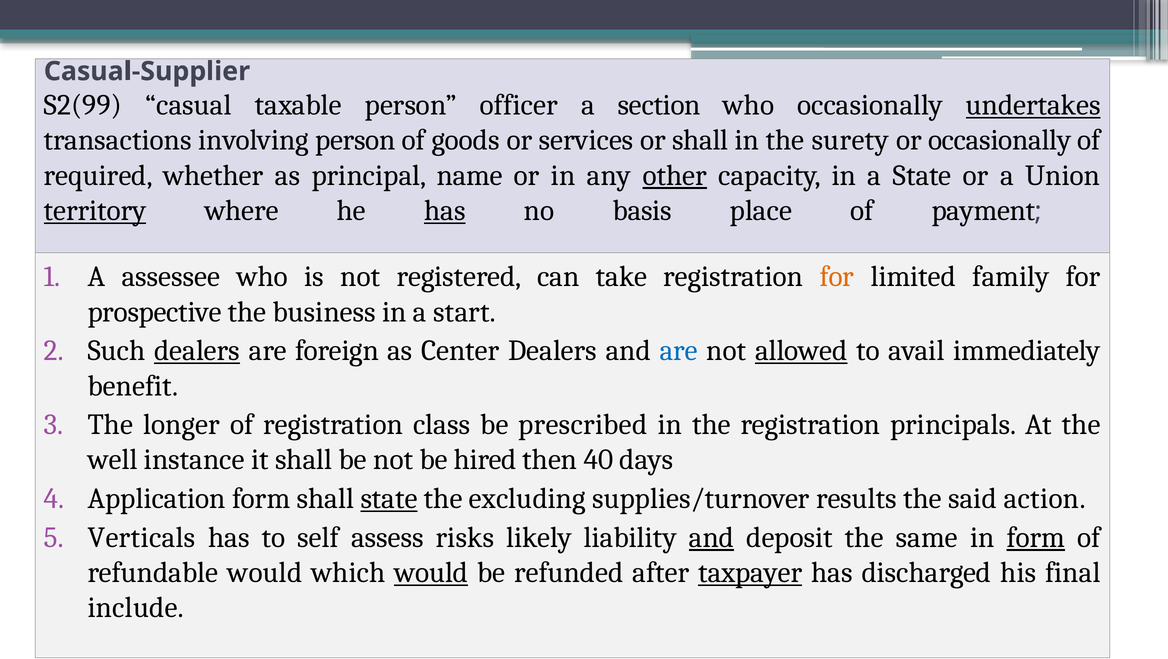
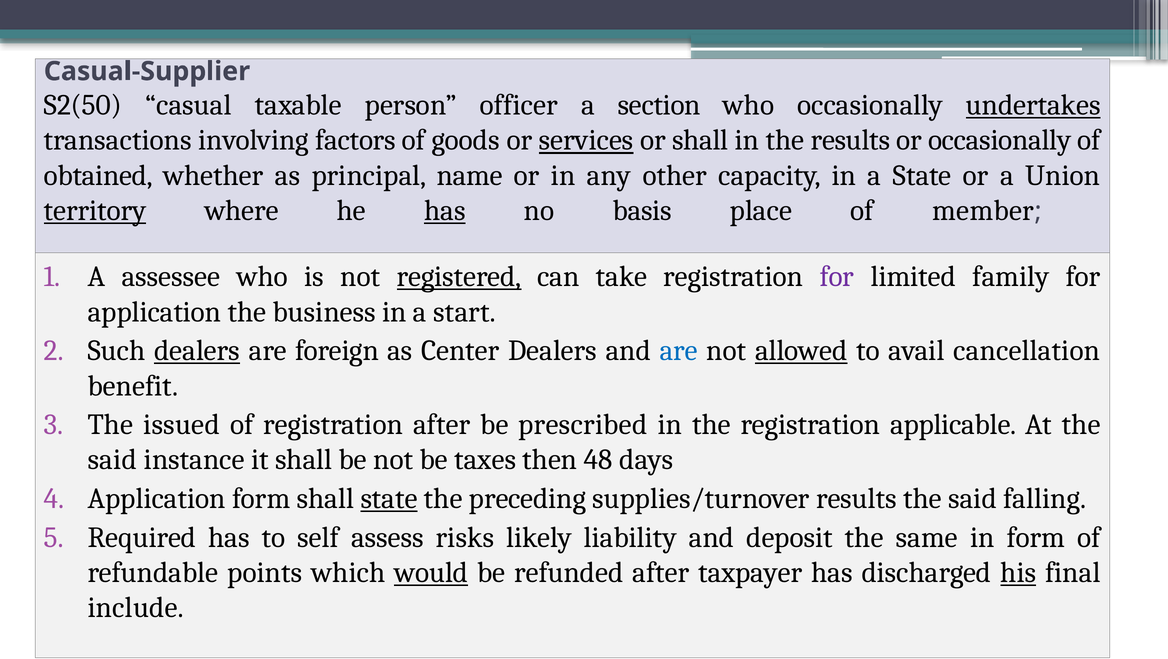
S2(99: S2(99 -> S2(50
involving person: person -> factors
services underline: none -> present
the surety: surety -> results
required: required -> obtained
other underline: present -> none
payment: payment -> member
registered underline: none -> present
for at (837, 277) colour: orange -> purple
prospective at (155, 312): prospective -> application
immediately: immediately -> cancellation
longer: longer -> issued
registration class: class -> after
principals: principals -> applicable
well at (113, 460): well -> said
hired: hired -> taxes
40: 40 -> 48
excluding: excluding -> preceding
action: action -> falling
Verticals: Verticals -> Required
and at (711, 537) underline: present -> none
form at (1036, 537) underline: present -> none
refundable would: would -> points
taxpayer underline: present -> none
his underline: none -> present
